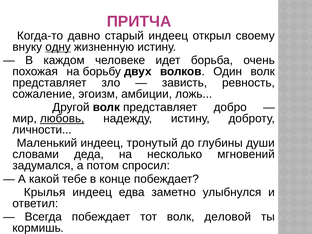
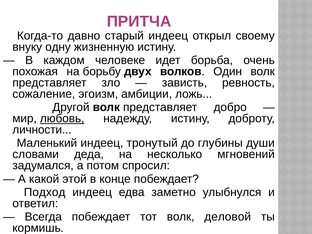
одну underline: present -> none
тебе: тебе -> этой
Крылья: Крылья -> Подход
